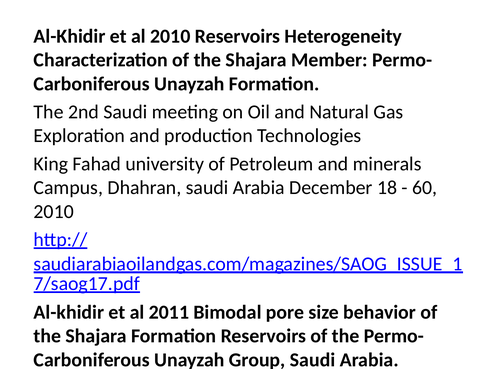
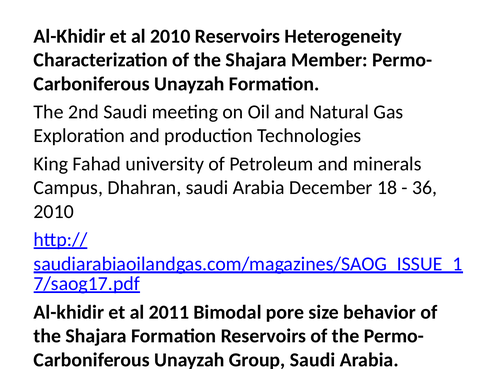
60: 60 -> 36
